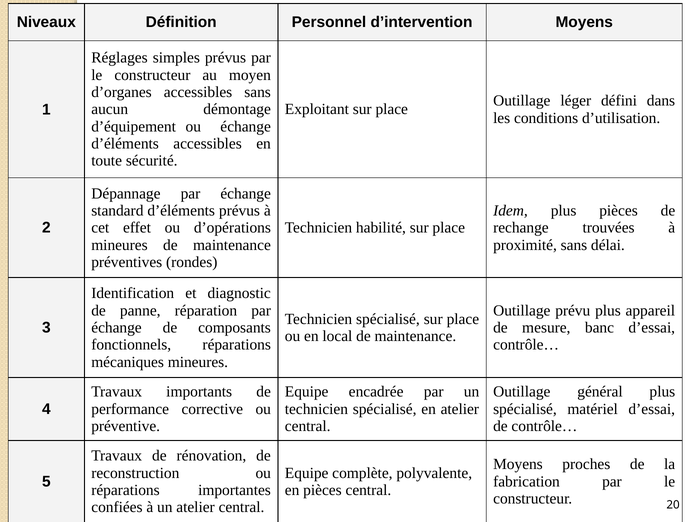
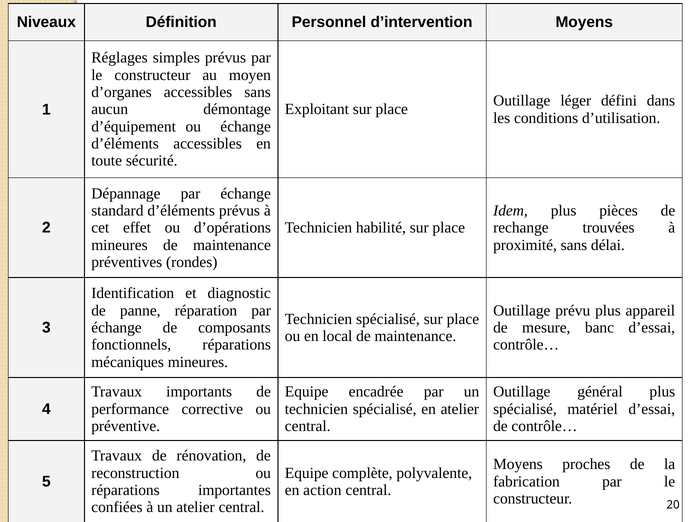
en pièces: pièces -> action
